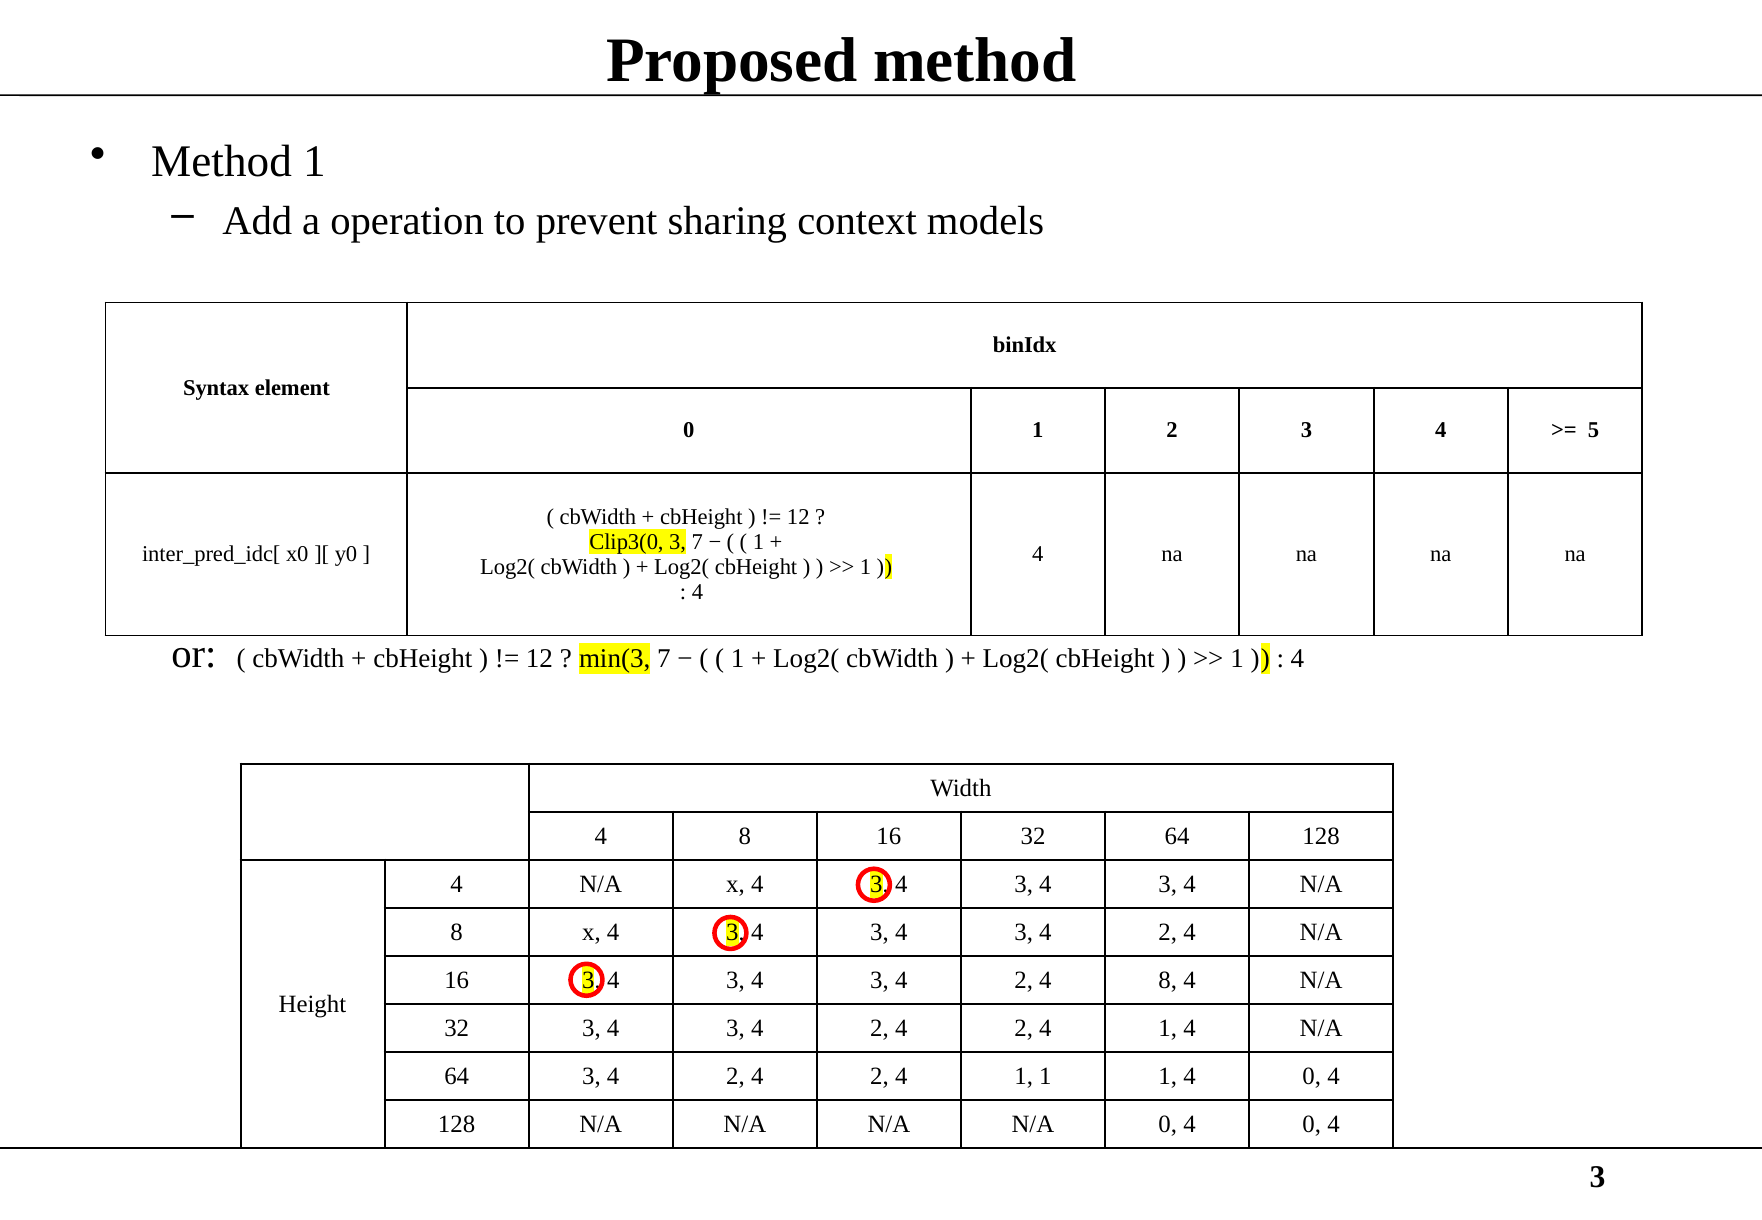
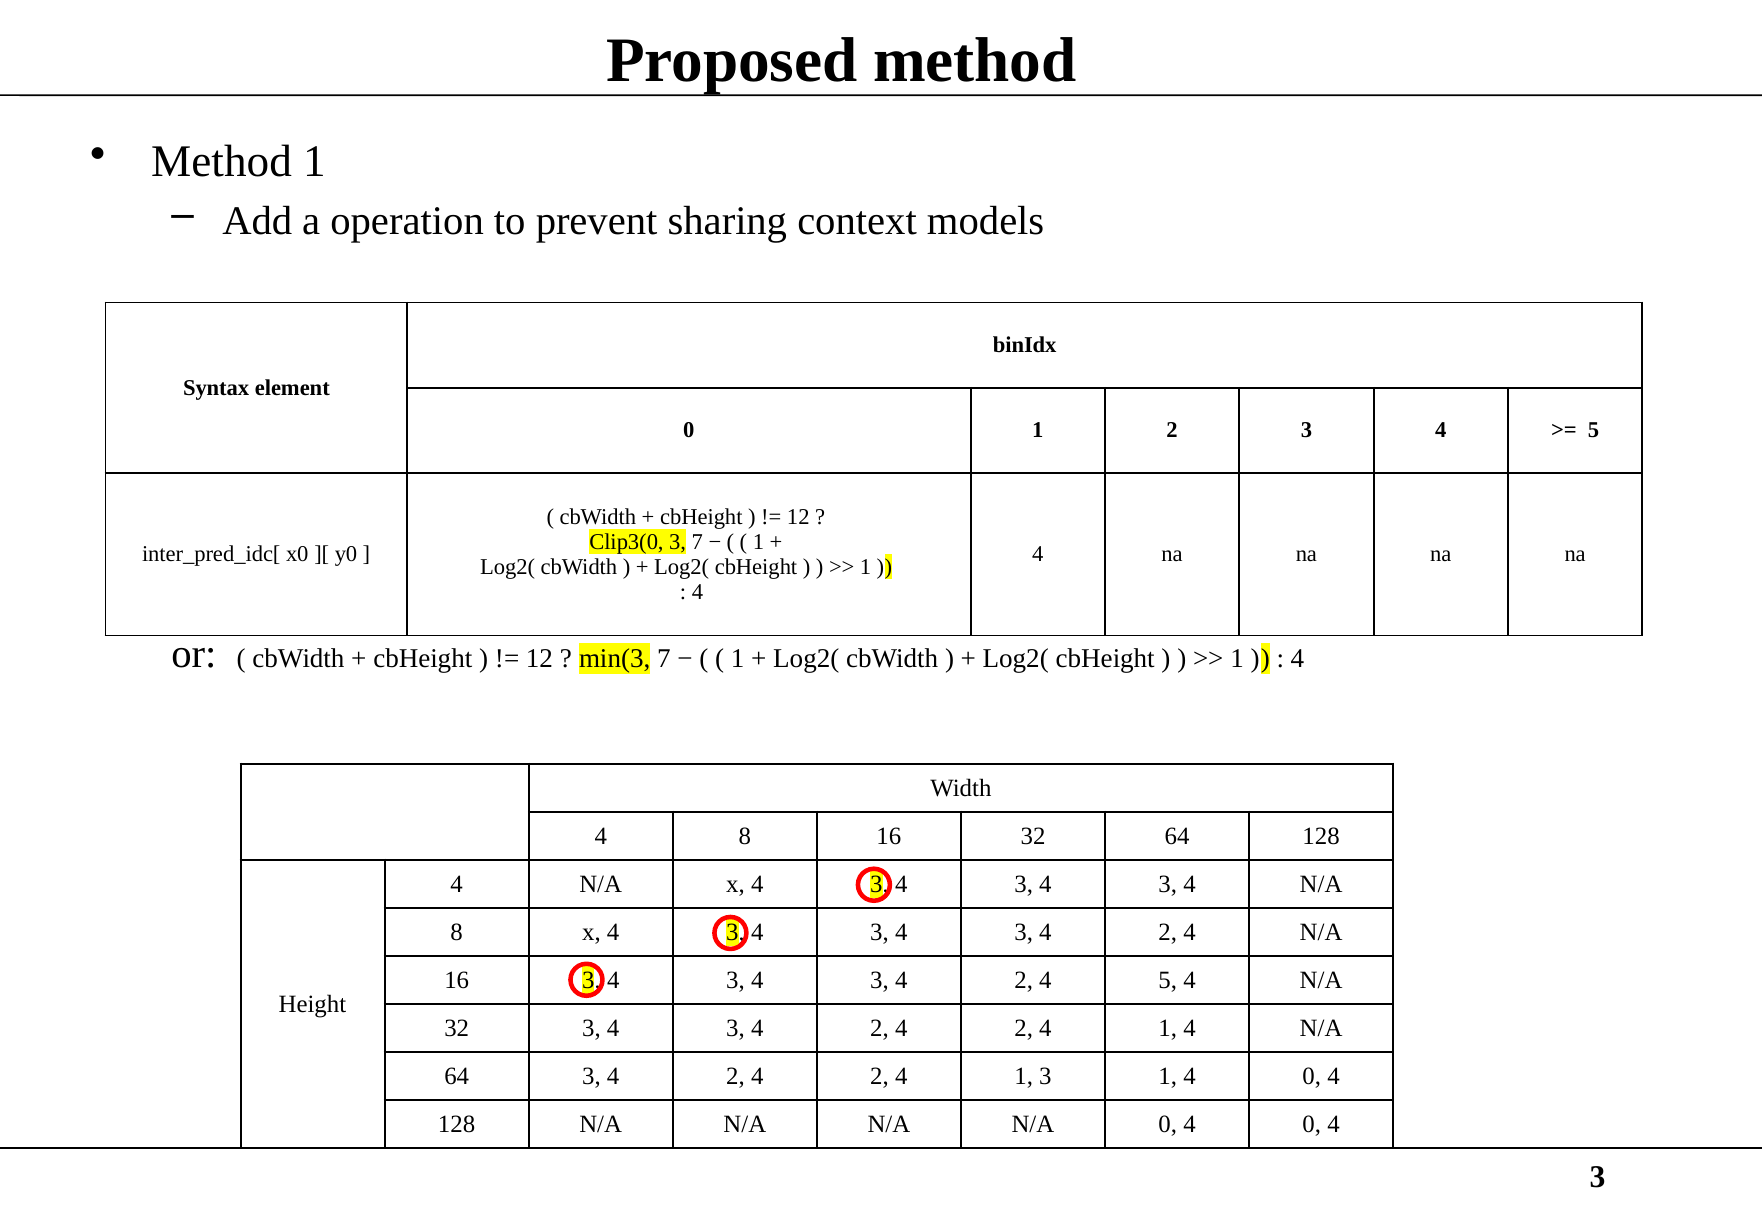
2 4 8: 8 -> 5
4 1 1: 1 -> 3
